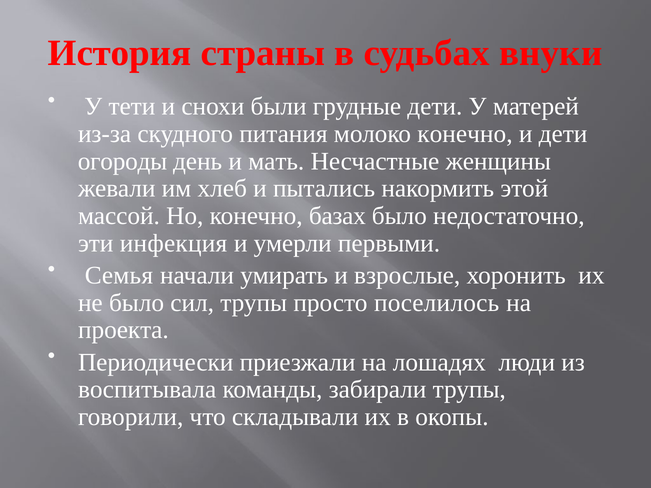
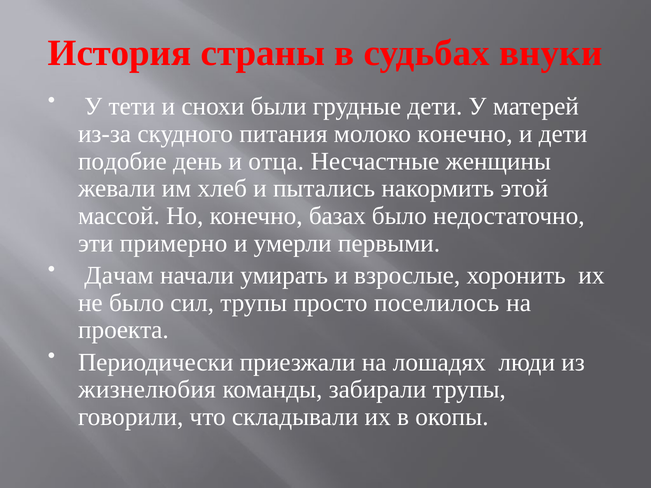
огороды: огороды -> подобие
мать: мать -> отца
инфекция: инфекция -> примерно
Семья: Семья -> Дачам
воспитывала: воспитывала -> жизнелюбия
